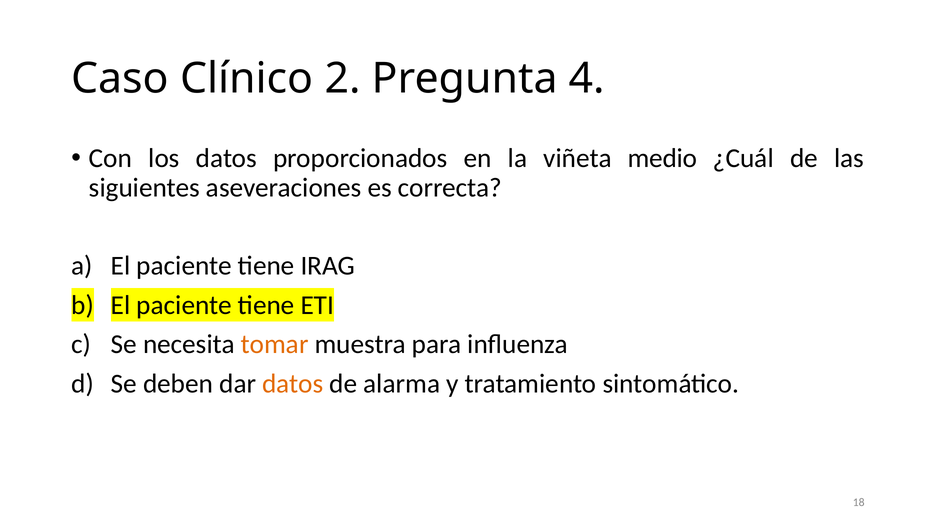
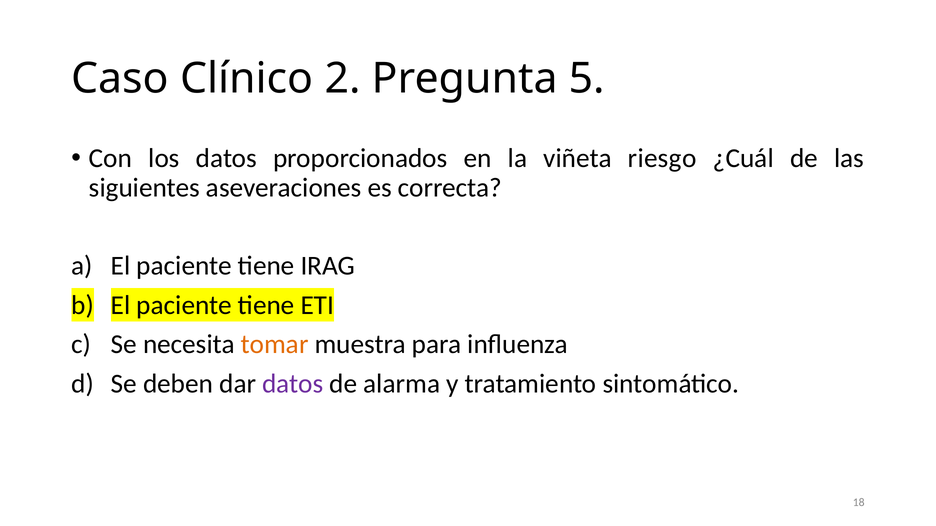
4: 4 -> 5
medio: medio -> riesgo
datos at (293, 384) colour: orange -> purple
